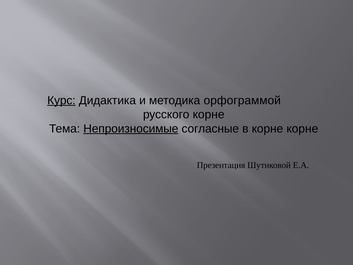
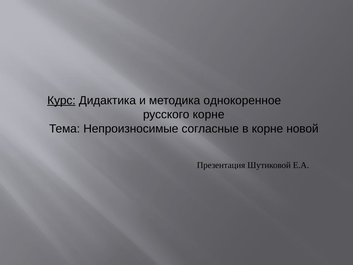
орфограммой: орфограммой -> однокоренное
Непроизносимые underline: present -> none
корне корне: корне -> новой
